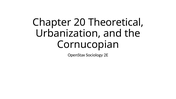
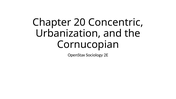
Theoretical: Theoretical -> Concentric
